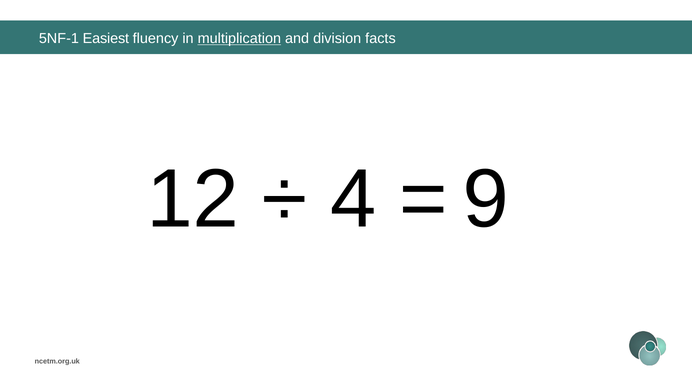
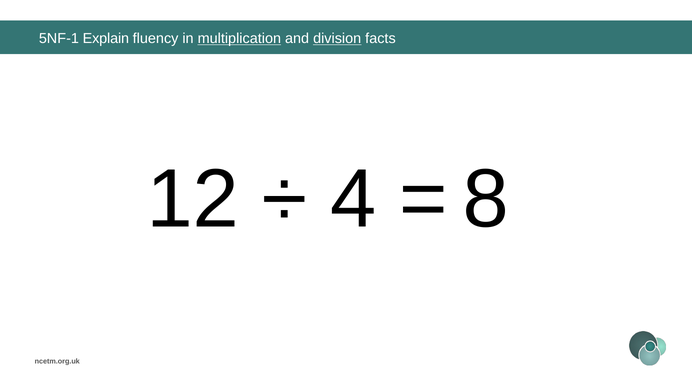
Easiest: Easiest -> Explain
division underline: none -> present
9: 9 -> 8
